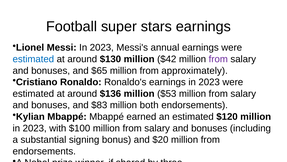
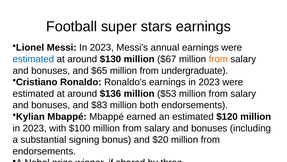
$42: $42 -> $67
from at (218, 59) colour: purple -> orange
approximately: approximately -> undergraduate
